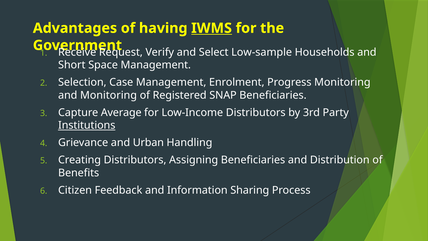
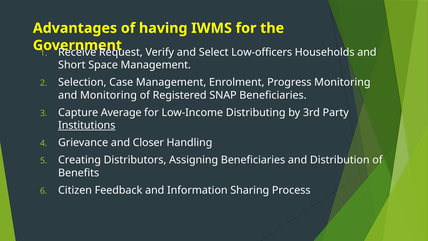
IWMS underline: present -> none
Low-sample: Low-sample -> Low-officers
Low-Income Distributors: Distributors -> Distributing
Urban: Urban -> Closer
